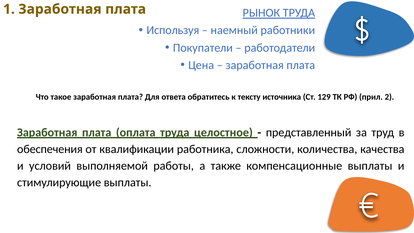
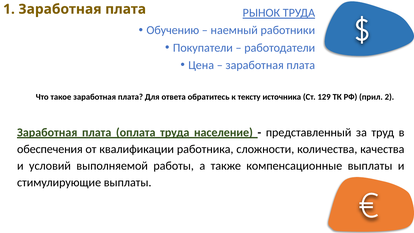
Используя: Используя -> Обучению
целостное: целостное -> население
